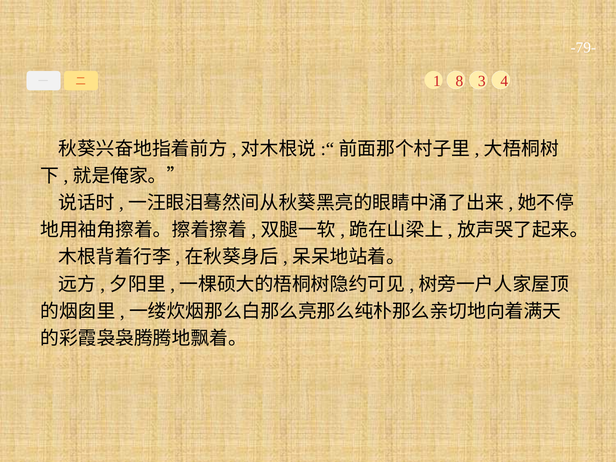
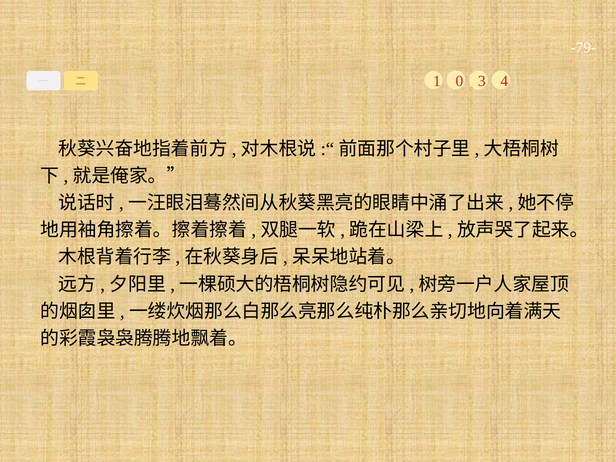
8: 8 -> 0
